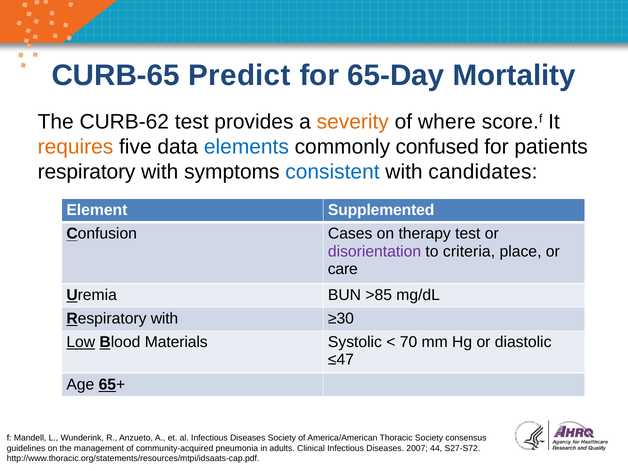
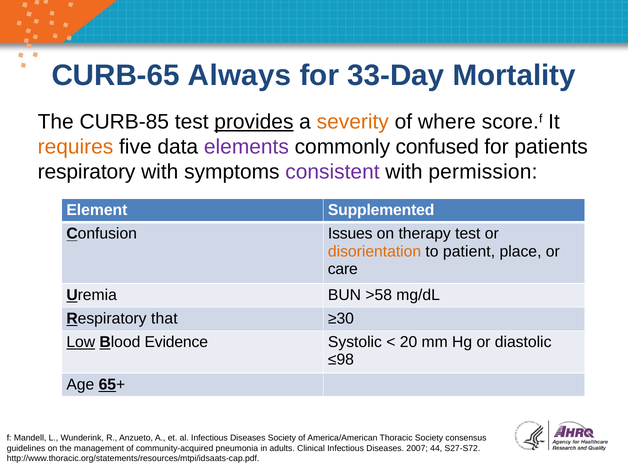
Predict: Predict -> Always
65-Day: 65-Day -> 33-Day
CURB-62: CURB-62 -> CURB-85
provides underline: none -> present
elements colour: blue -> purple
consistent colour: blue -> purple
candidates: candidates -> permission
Cases: Cases -> Issues
disorientation colour: purple -> orange
criteria: criteria -> patient
>85: >85 -> >58
with at (164, 319): with -> that
Materials: Materials -> Evidence
70: 70 -> 20
≤47: ≤47 -> ≤98
